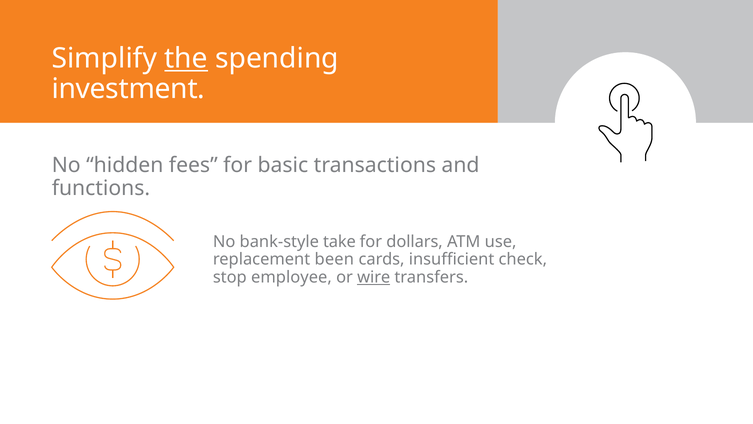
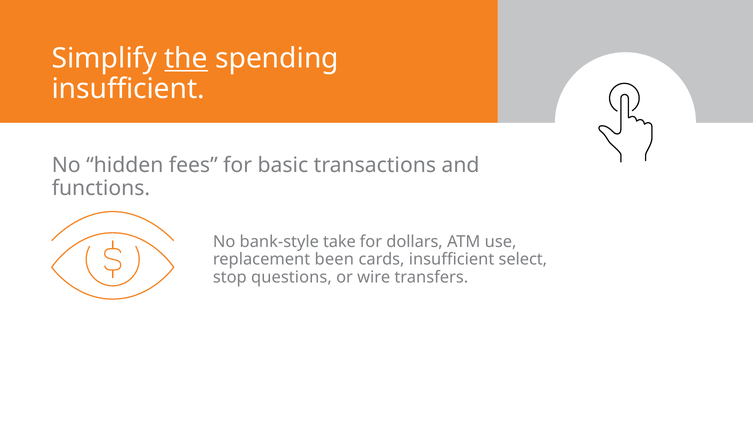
investment at (128, 89): investment -> insufficient
check: check -> select
employee: employee -> questions
wire underline: present -> none
